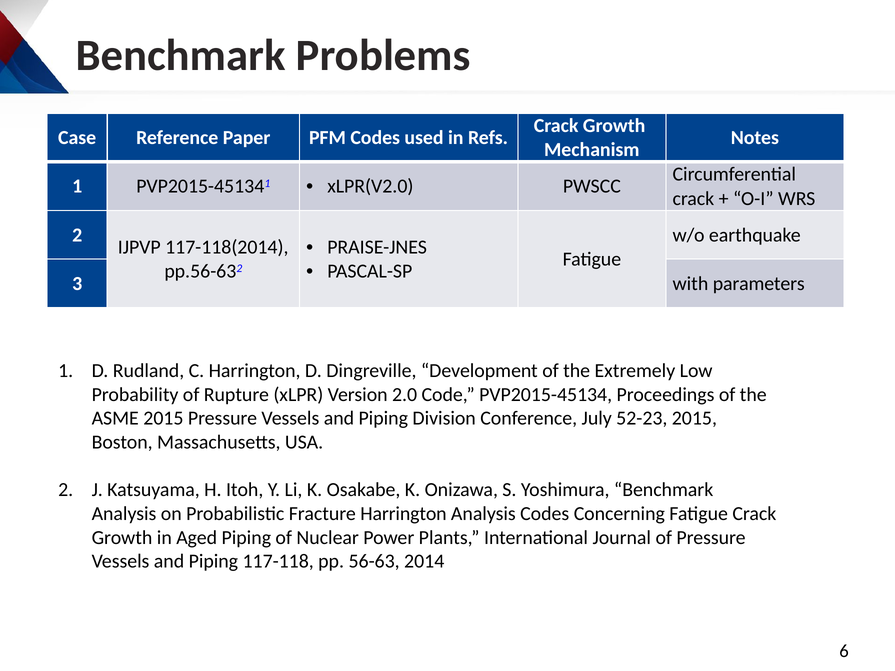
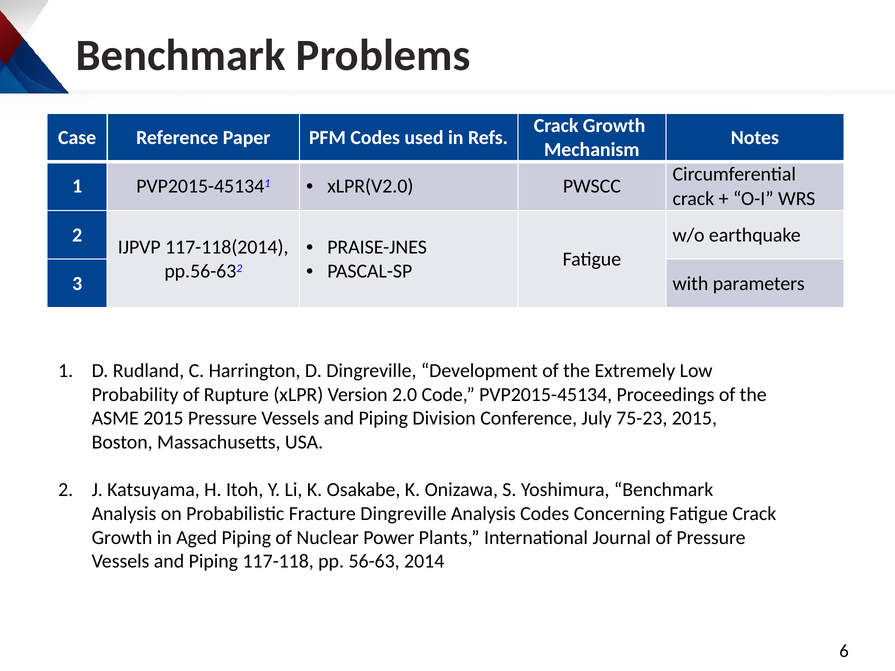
52-23: 52-23 -> 75-23
Fracture Harrington: Harrington -> Dingreville
